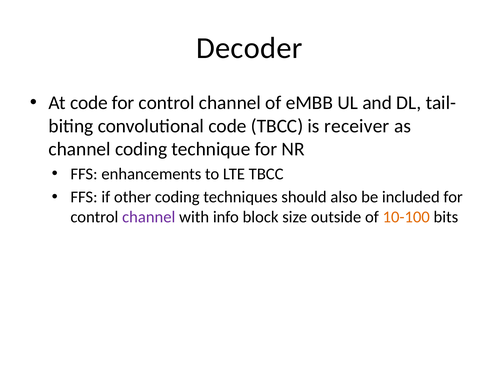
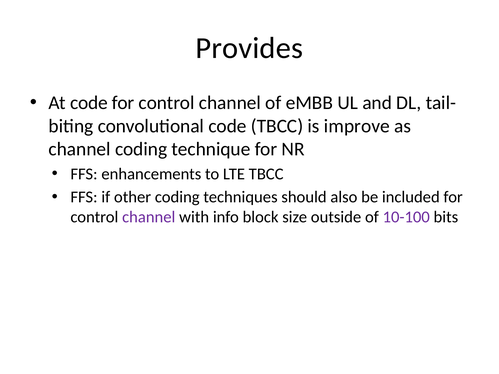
Decoder: Decoder -> Provides
receiver: receiver -> improve
10-100 colour: orange -> purple
